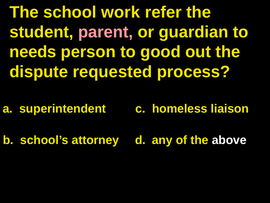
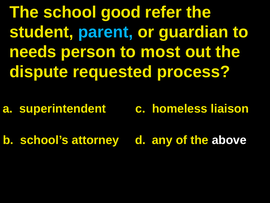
work: work -> good
parent colour: pink -> light blue
good: good -> most
